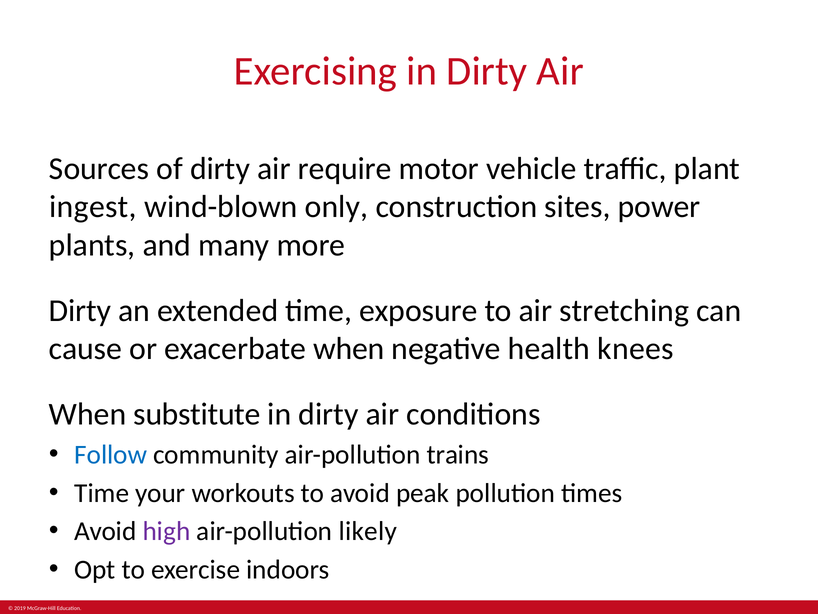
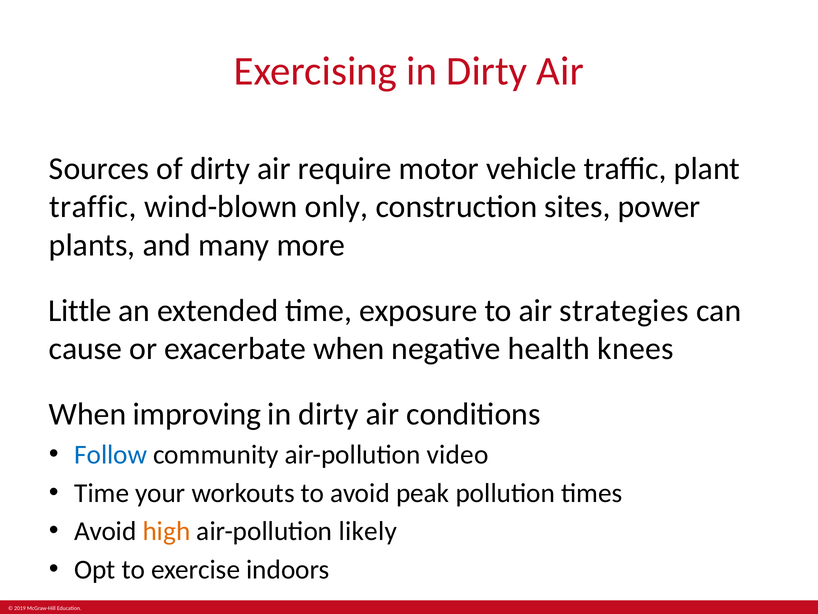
ingest at (93, 207): ingest -> traffic
Dirty at (80, 310): Dirty -> Little
stretching: stretching -> strategies
substitute: substitute -> improving
trains: trains -> video
high colour: purple -> orange
